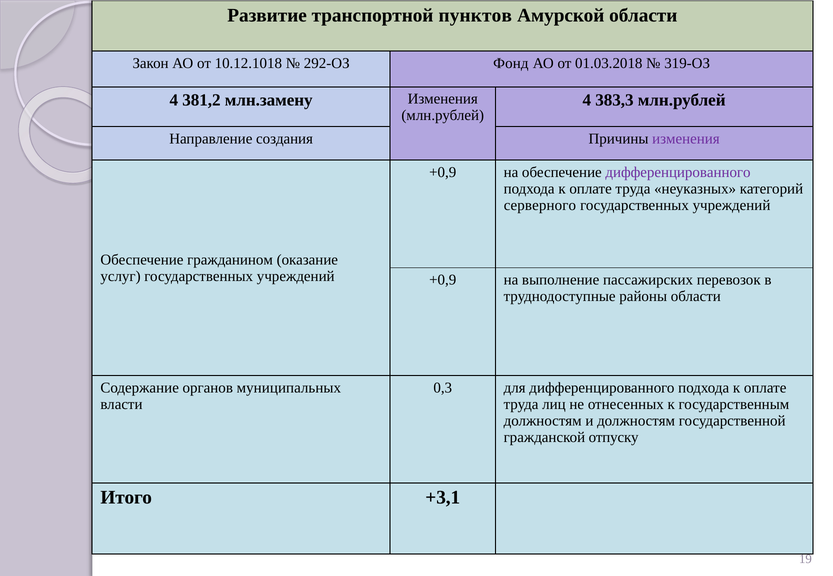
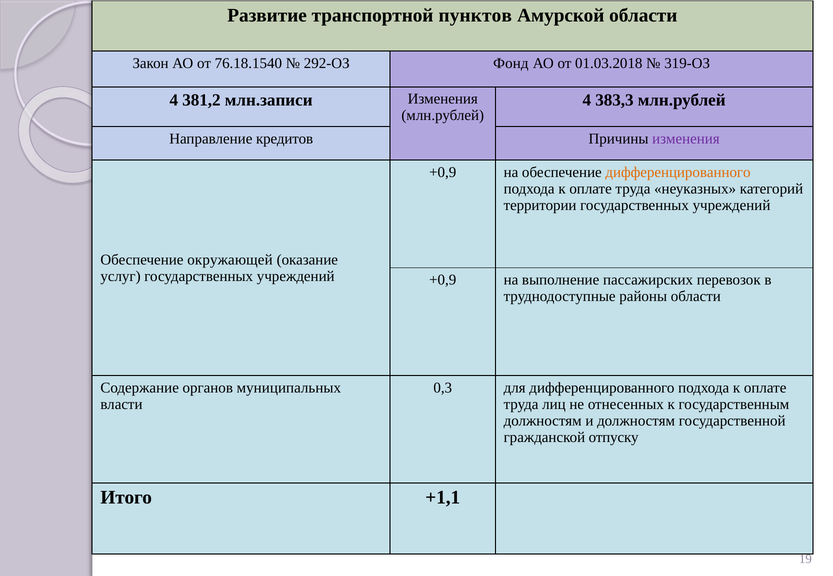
10.12.1018: 10.12.1018 -> 76.18.1540
млн.замену: млн.замену -> млн.записи
создания: создания -> кредитов
дифференцированного at (678, 173) colour: purple -> orange
серверного: серверного -> территории
гражданином: гражданином -> окружающей
+3,1: +3,1 -> +1,1
